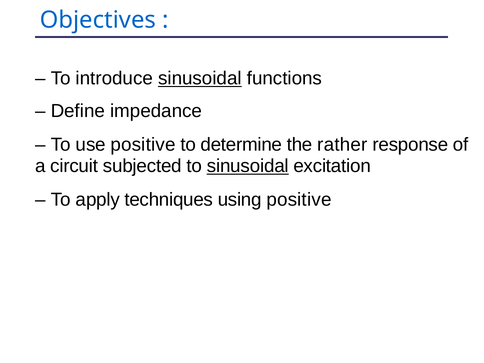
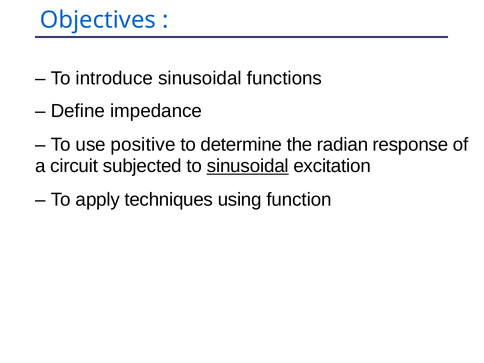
sinusoidal at (200, 78) underline: present -> none
rather: rather -> radian
using positive: positive -> function
